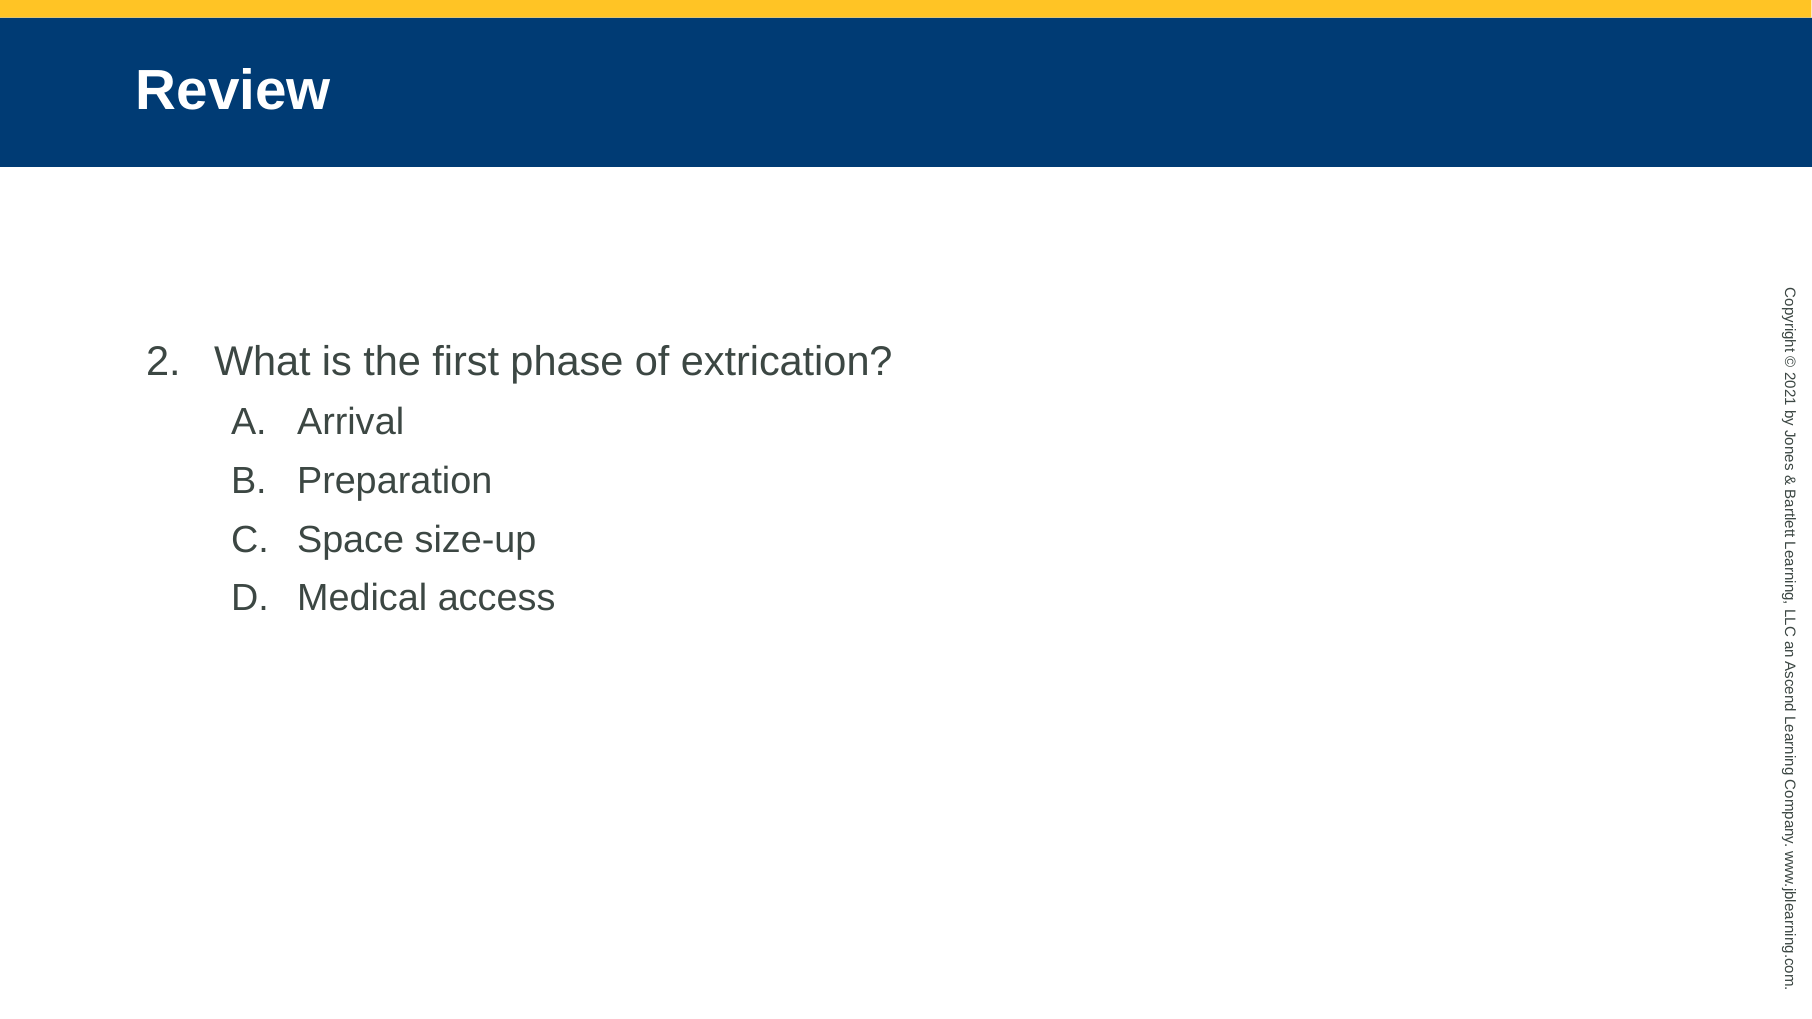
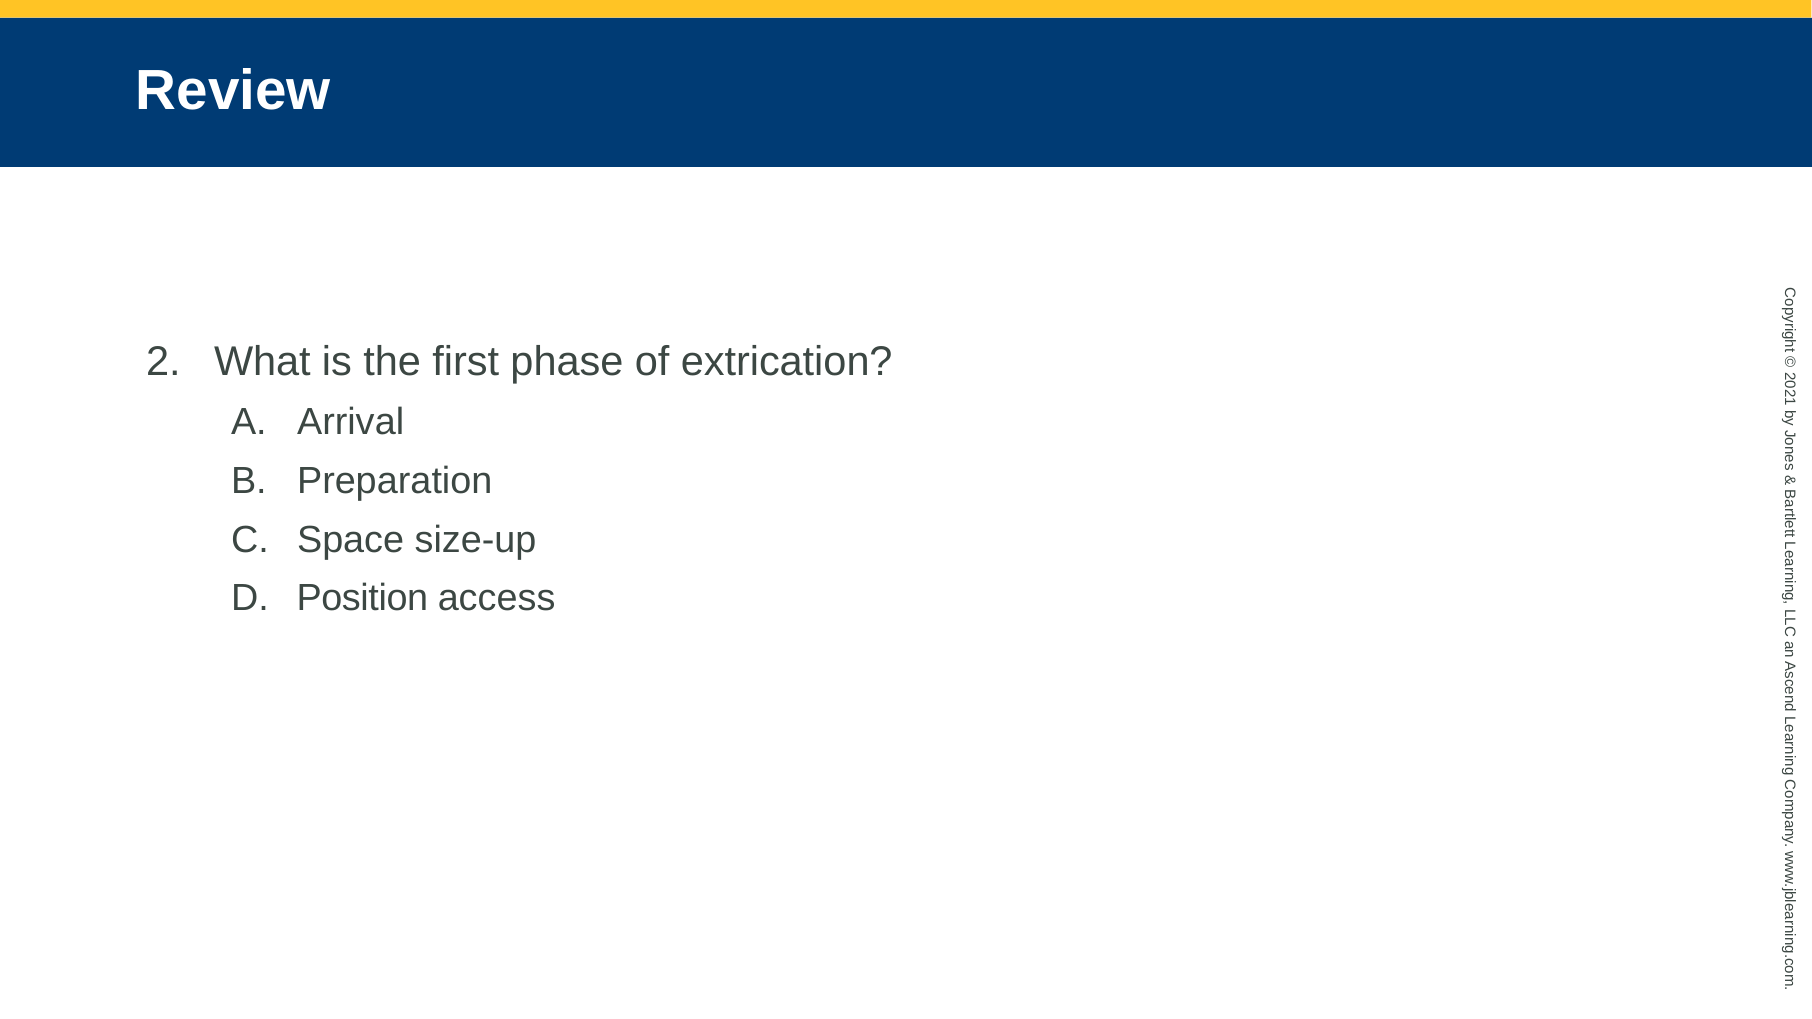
Medical: Medical -> Position
